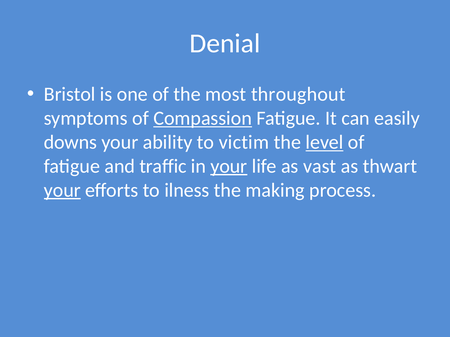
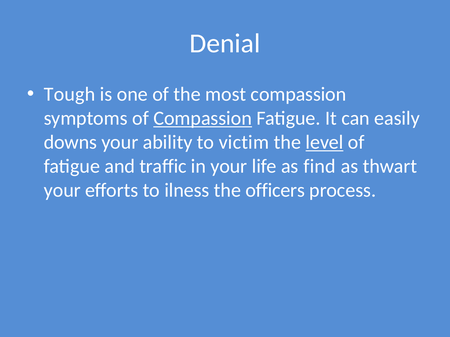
Bristol: Bristol -> Tough
most throughout: throughout -> compassion
your at (229, 166) underline: present -> none
vast: vast -> find
your at (62, 190) underline: present -> none
making: making -> officers
